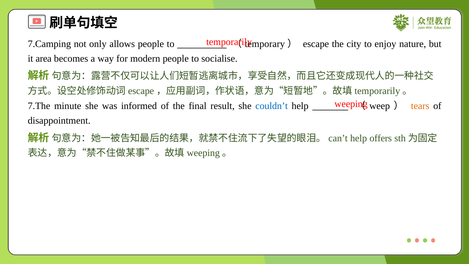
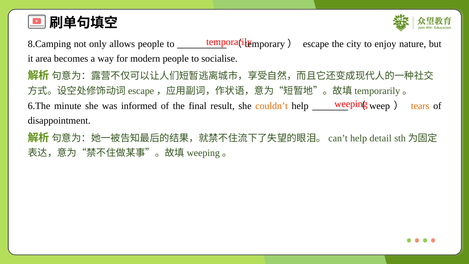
7.Camping: 7.Camping -> 8.Camping
7.The: 7.The -> 6.The
couldn’t colour: blue -> orange
offers: offers -> detail
